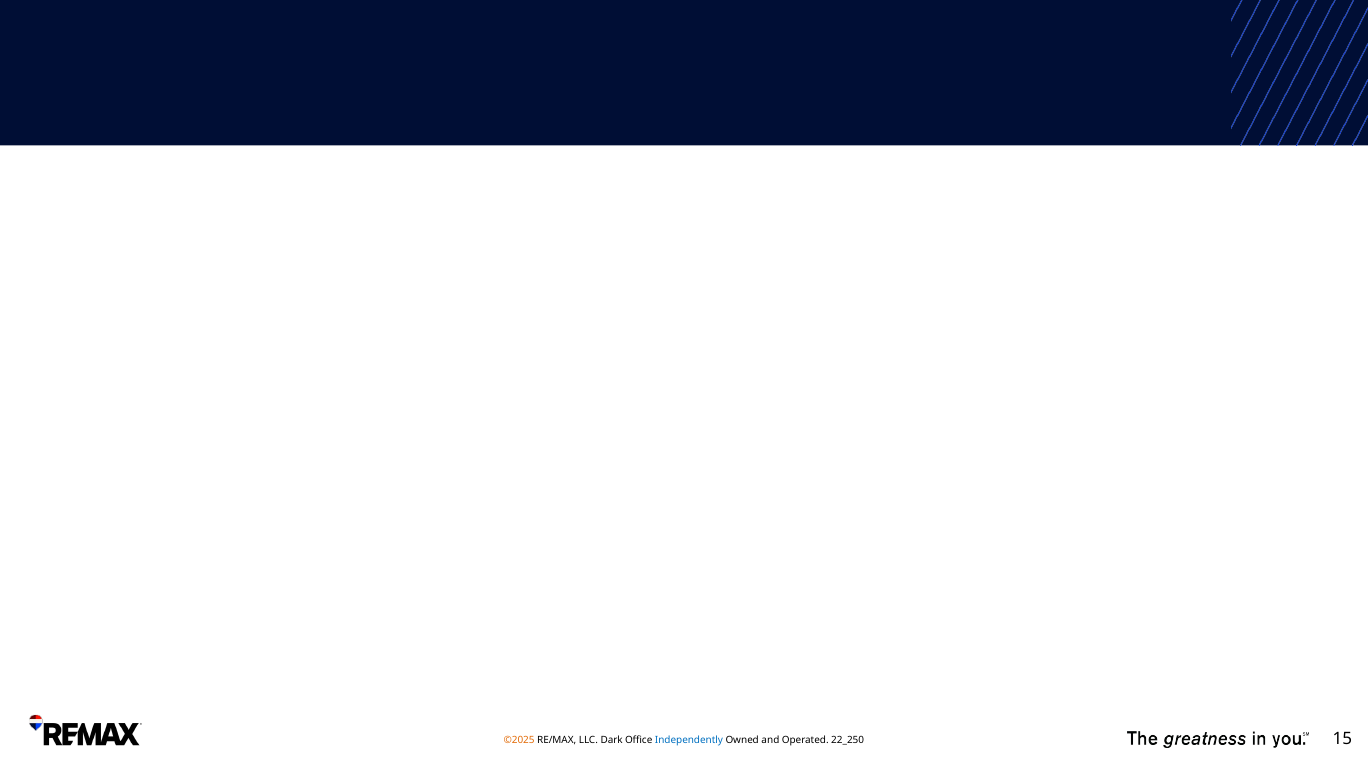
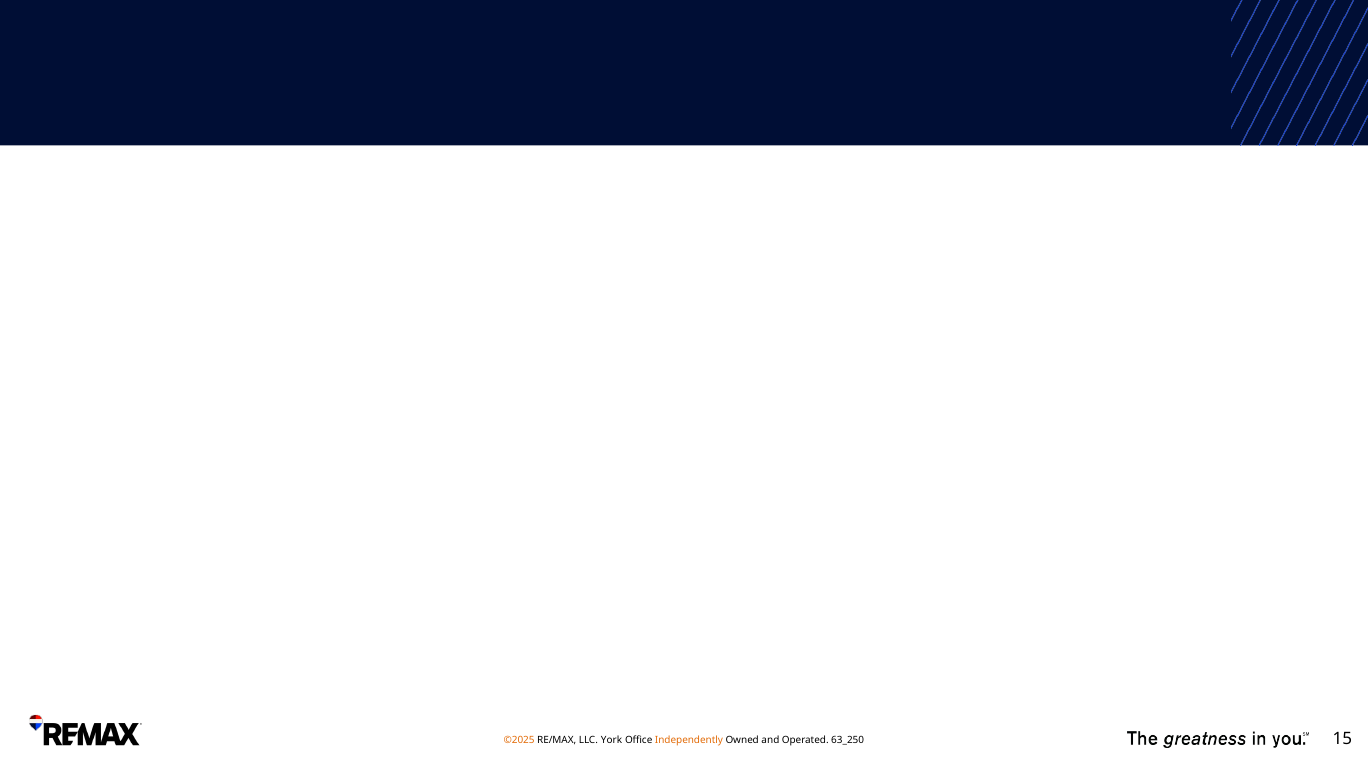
Dark: Dark -> York
Independently colour: blue -> orange
22_250: 22_250 -> 63_250
